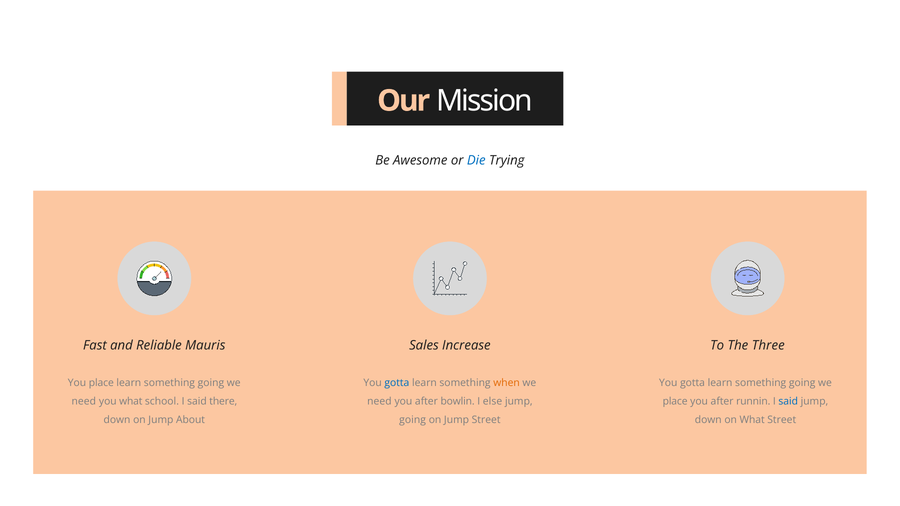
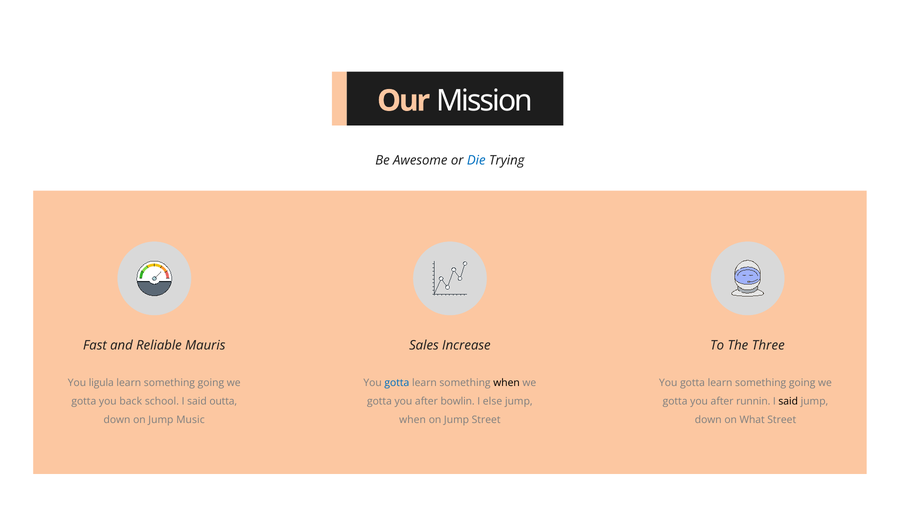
You place: place -> ligula
when at (507, 383) colour: orange -> black
need at (84, 401): need -> gotta
you what: what -> back
there: there -> outta
need at (379, 401): need -> gotta
place at (675, 401): place -> gotta
said at (788, 401) colour: blue -> black
About: About -> Music
going at (413, 420): going -> when
